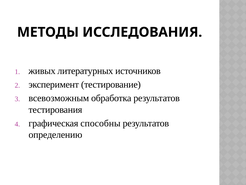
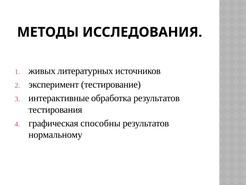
всевозможным: всевозможным -> интерактивные
определению: определению -> нормальному
